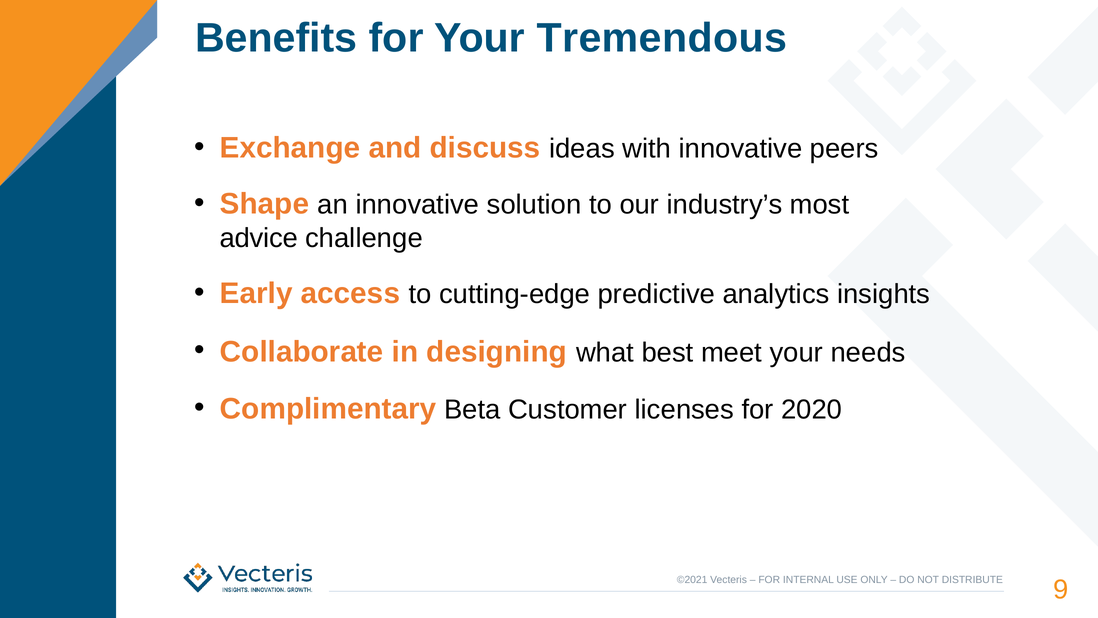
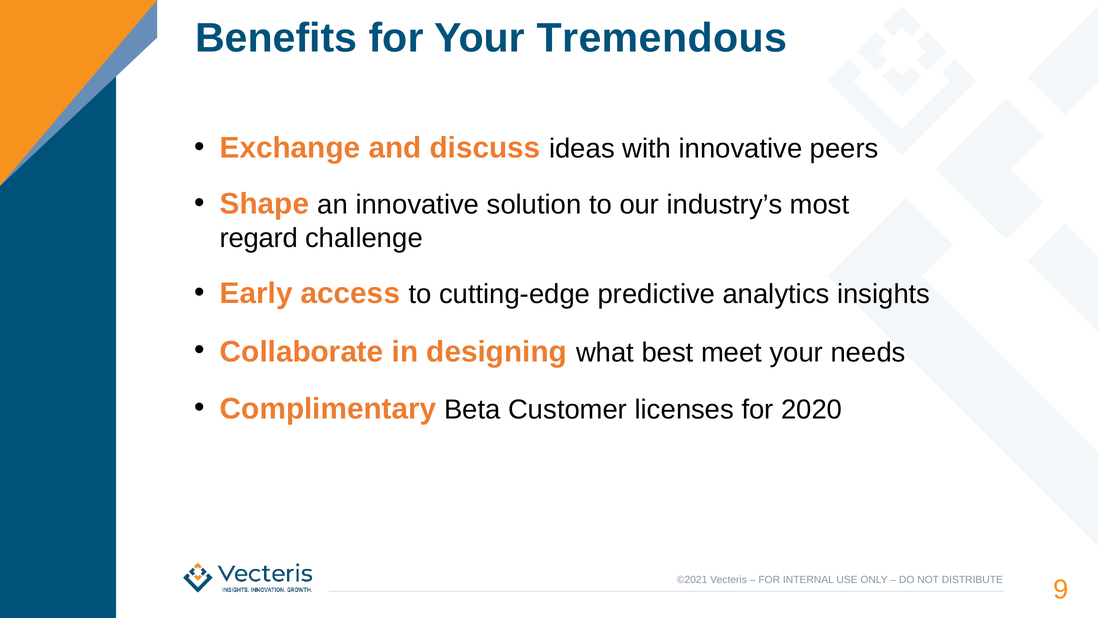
advice: advice -> regard
